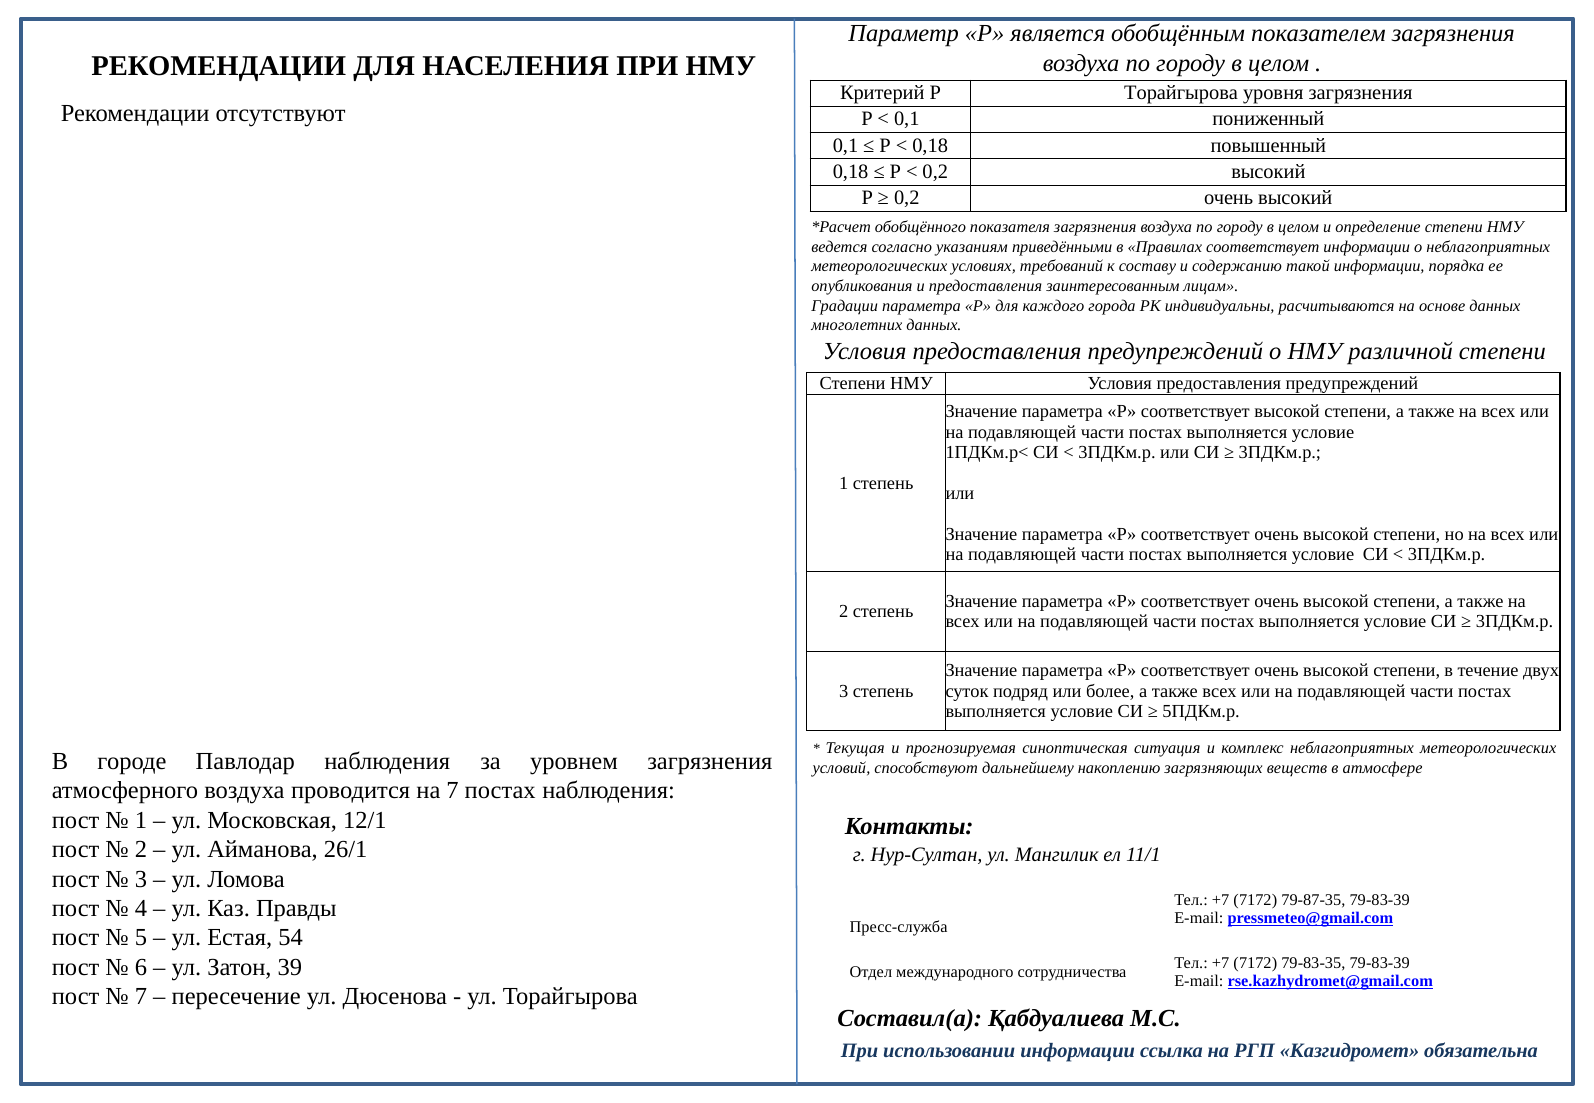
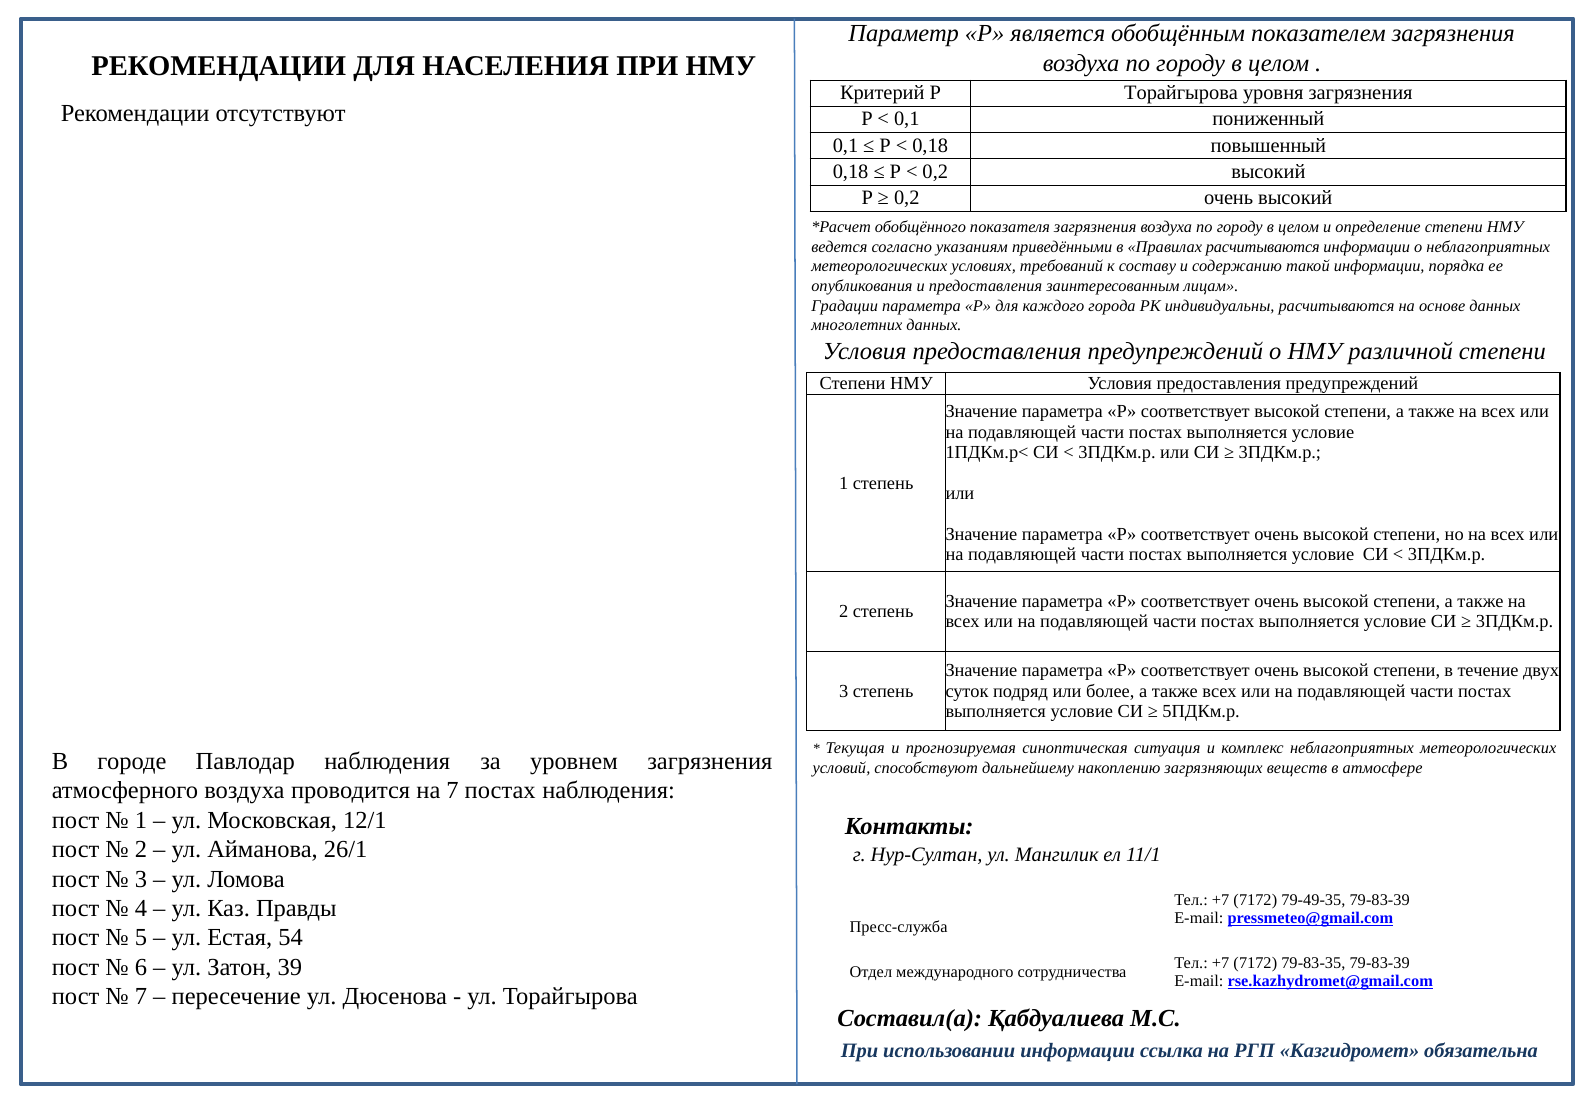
Правилах соответствует: соответствует -> расчитываются
79-87-35: 79-87-35 -> 79-49-35
